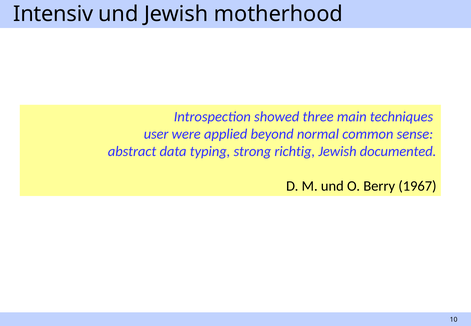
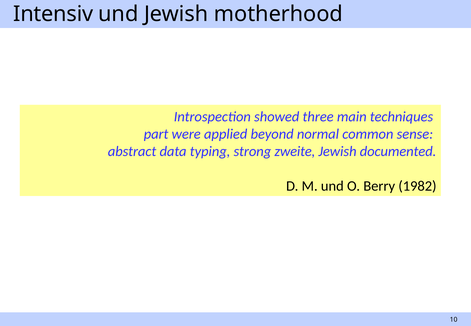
user: user -> part
richtig: richtig -> zweite
1967: 1967 -> 1982
